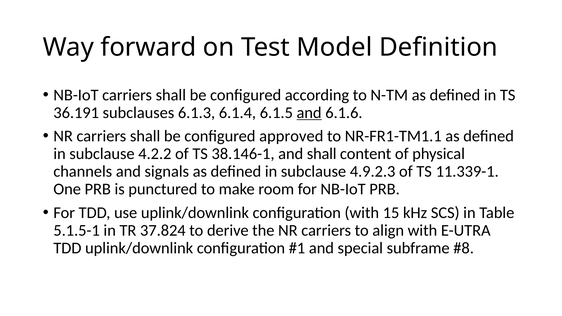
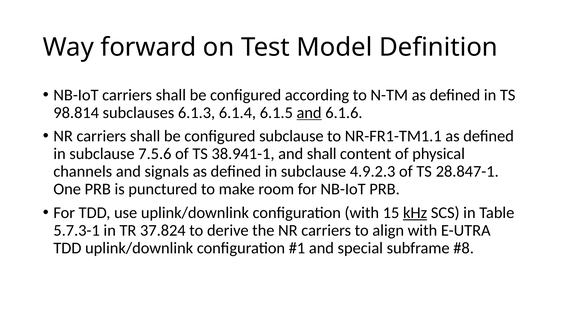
36.191: 36.191 -> 98.814
configured approved: approved -> subclause
4.2.2: 4.2.2 -> 7.5.6
38.146-1: 38.146-1 -> 38.941-1
11.339-1: 11.339-1 -> 28.847-1
kHz underline: none -> present
5.1.5-1: 5.1.5-1 -> 5.7.3-1
